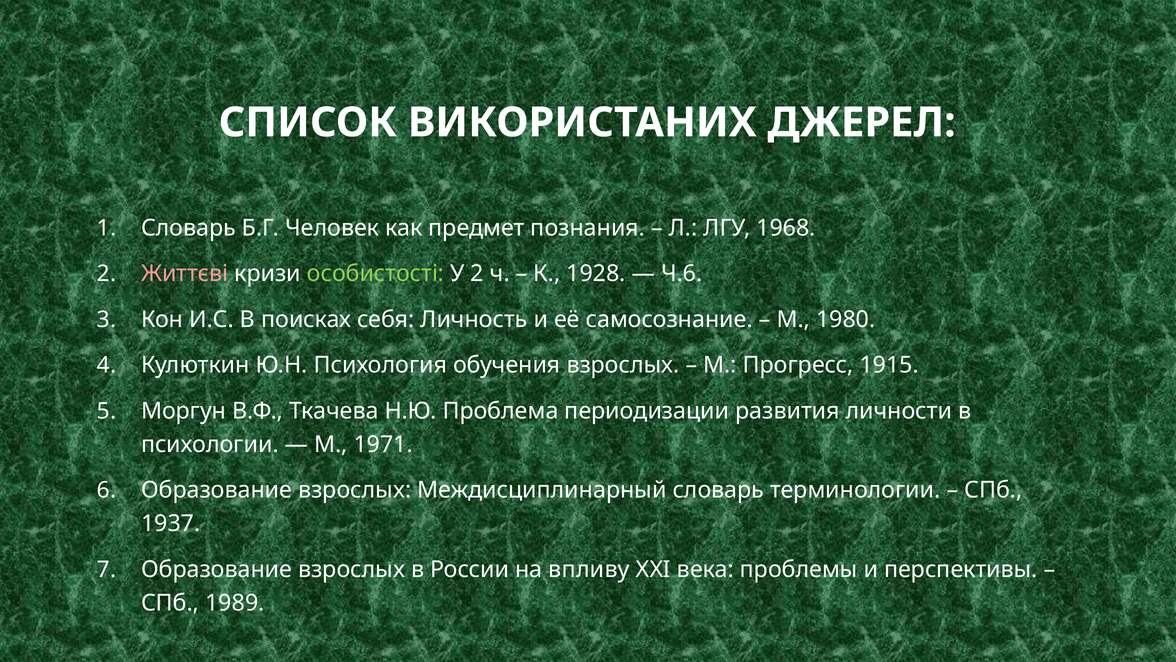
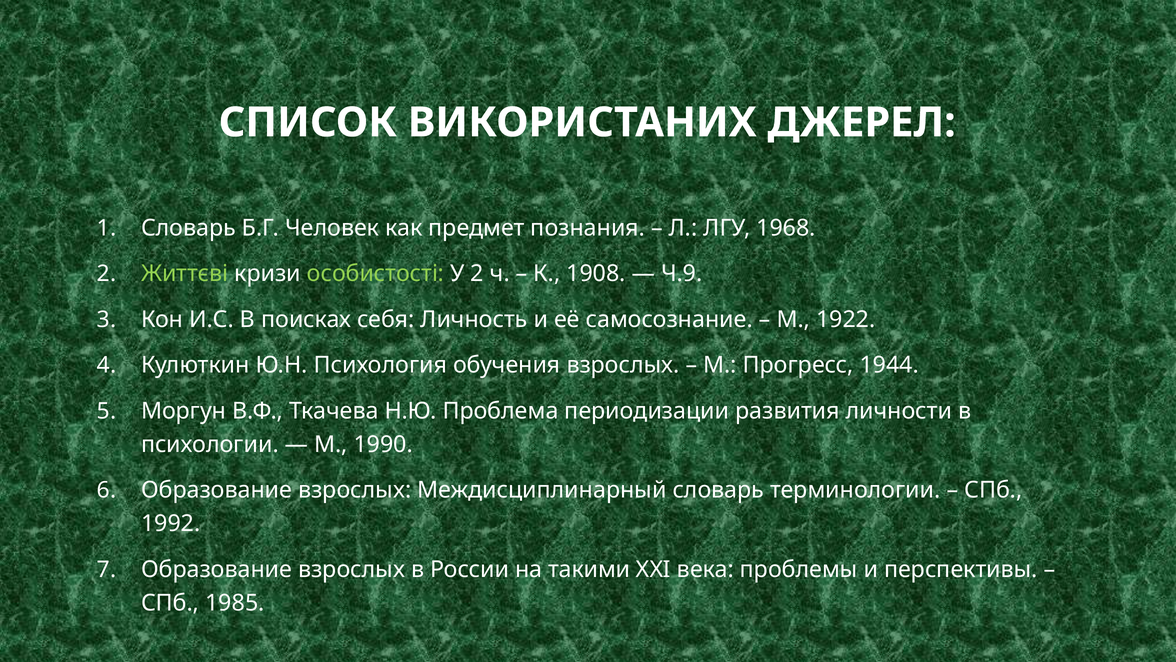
Життєві colour: pink -> light green
1928: 1928 -> 1908
Ч.6: Ч.6 -> Ч.9
1980: 1980 -> 1922
1915: 1915 -> 1944
1971: 1971 -> 1990
1937: 1937 -> 1992
впливу: впливу -> такими
1989: 1989 -> 1985
